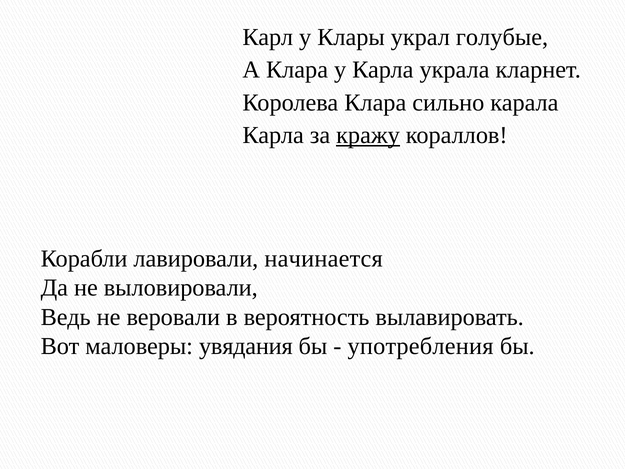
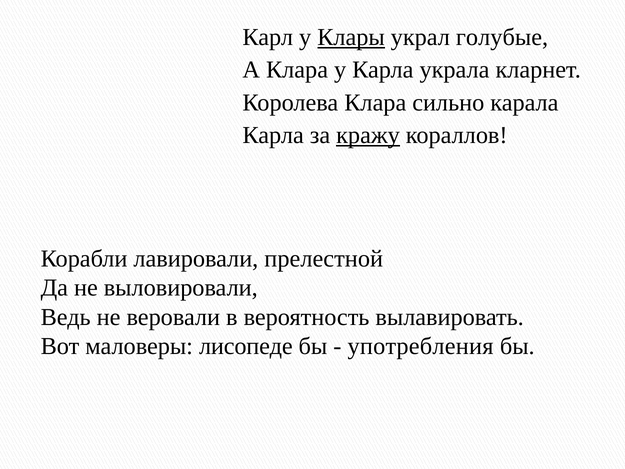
Клары underline: none -> present
начинается: начинается -> прелестной
увядания: увядания -> лисопеде
